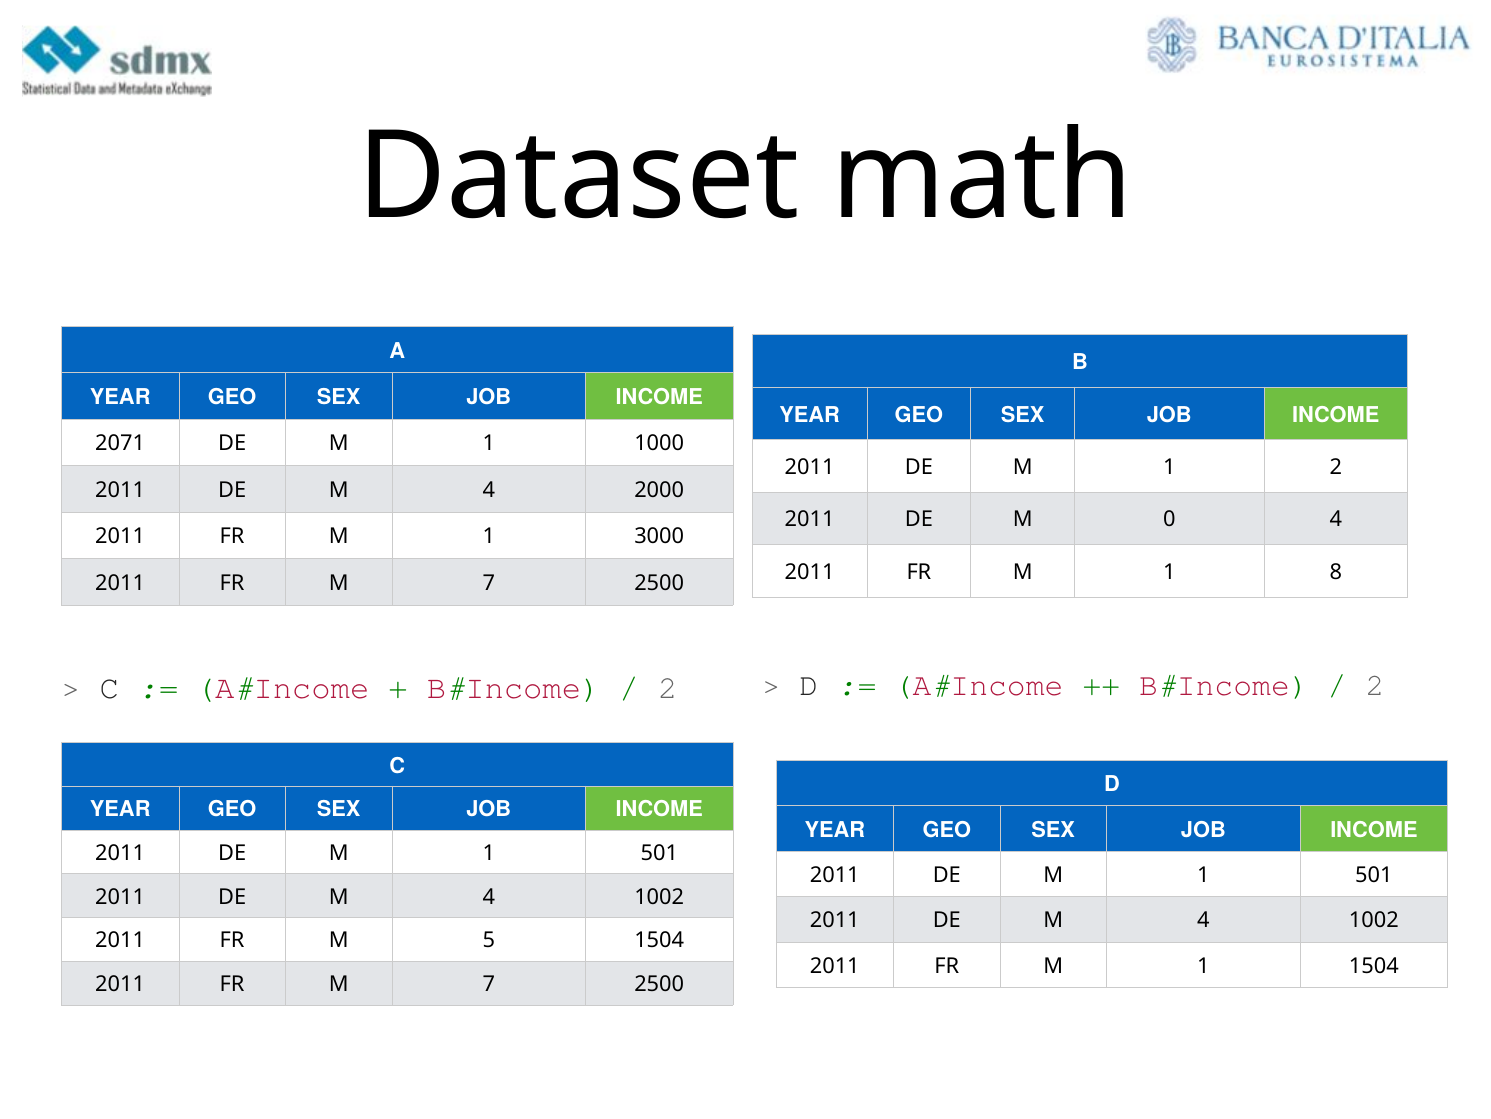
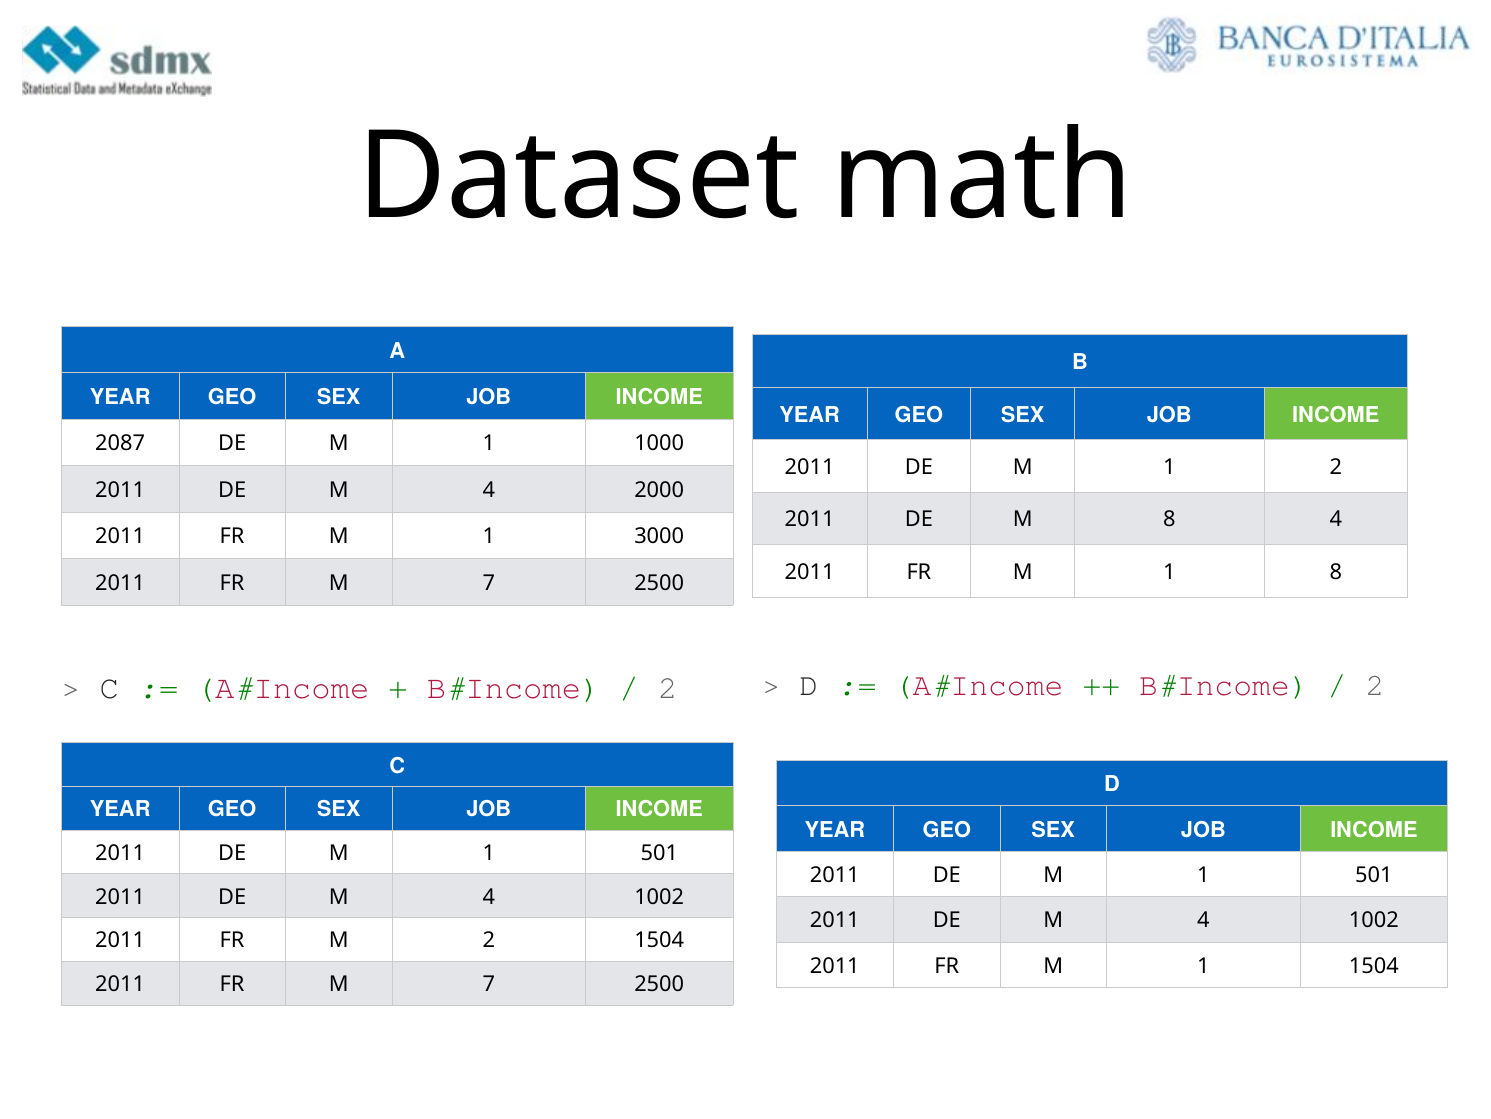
2071: 2071 -> 2087
M 0: 0 -> 8
M 5: 5 -> 2
